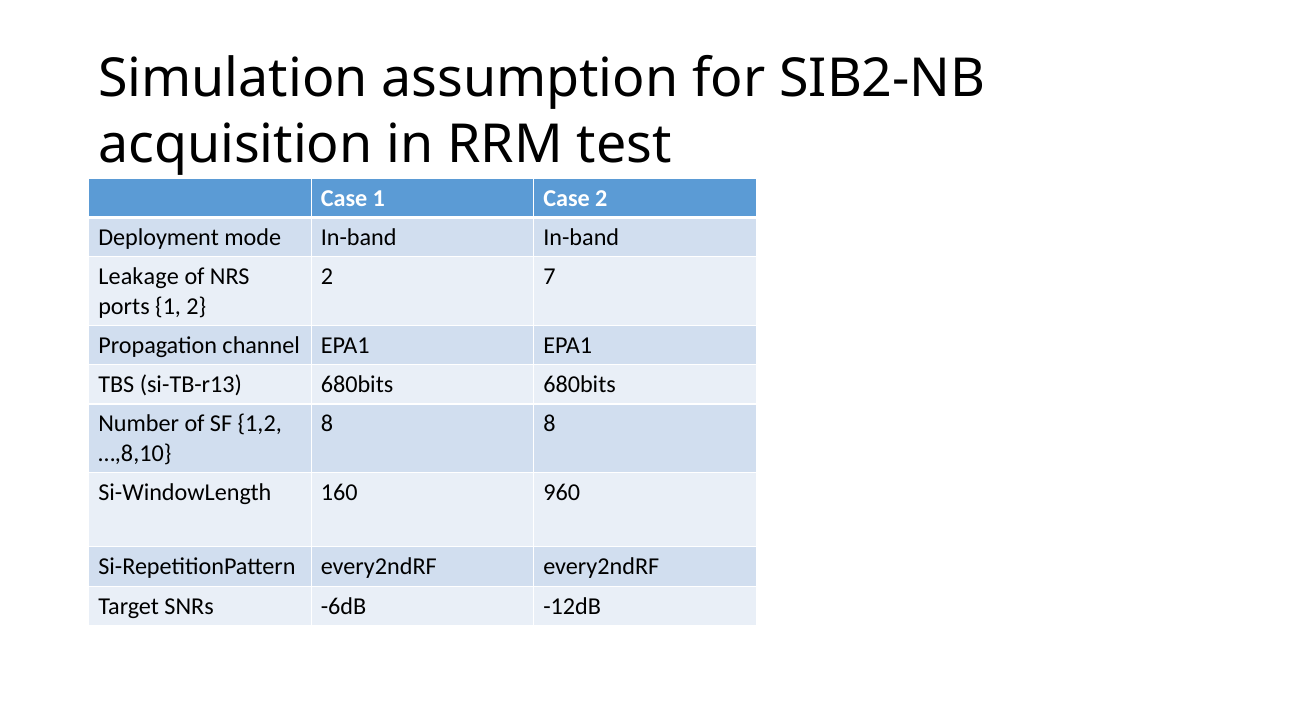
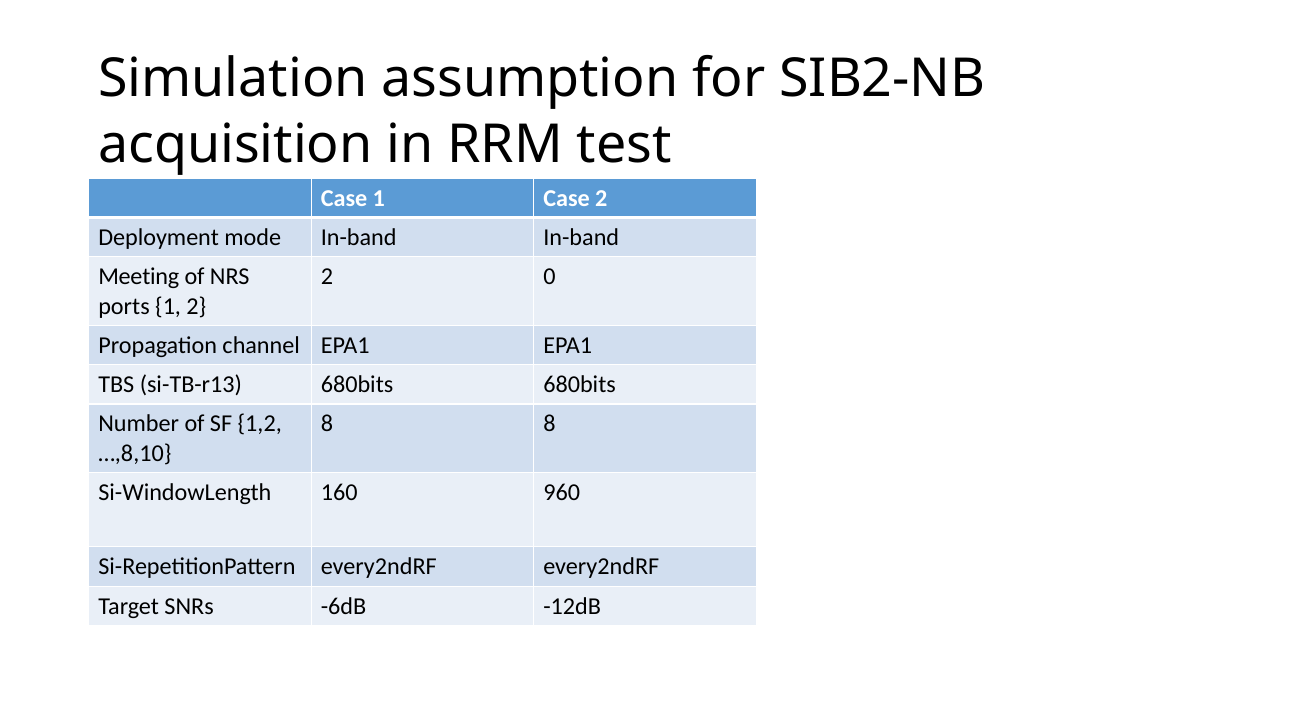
Leakage: Leakage -> Meeting
7: 7 -> 0
